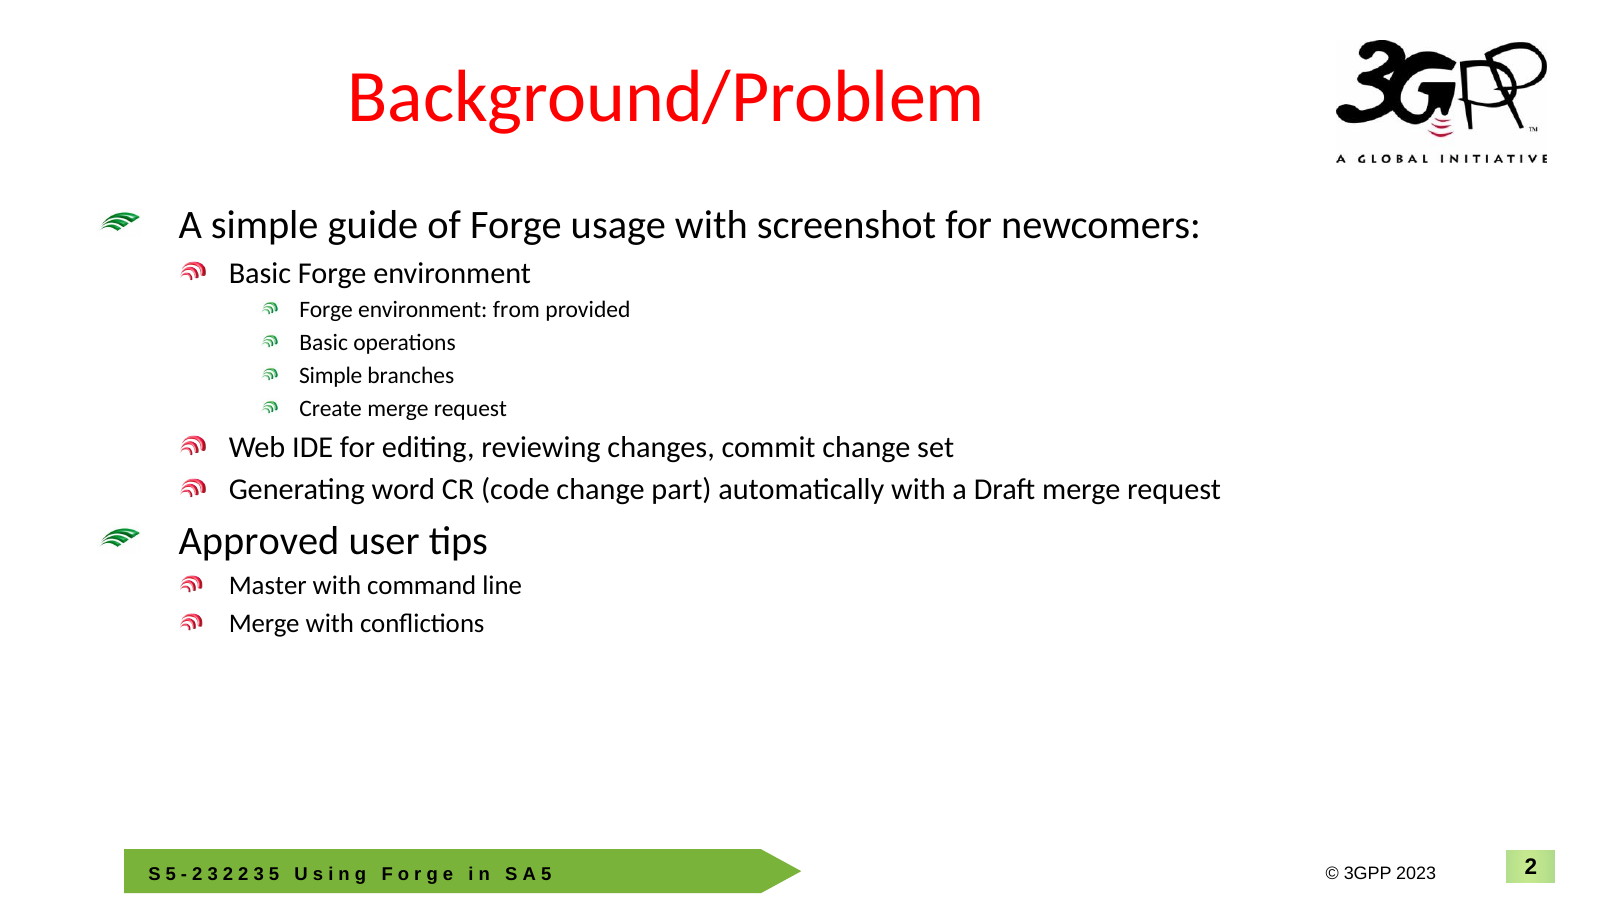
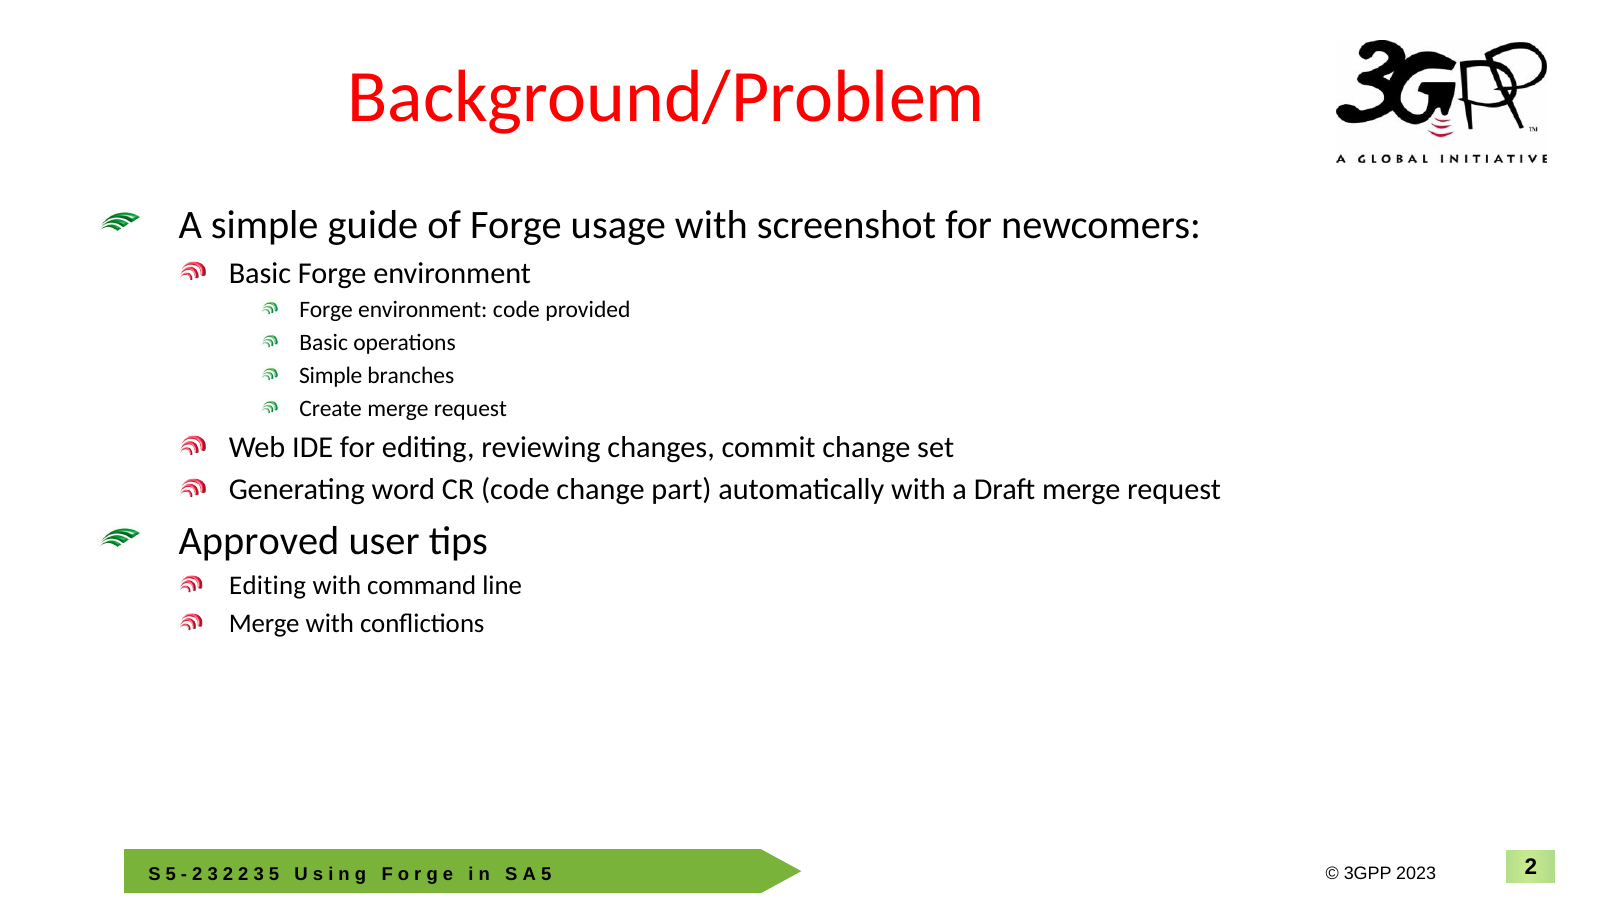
environment from: from -> code
Master at (268, 586): Master -> Editing
